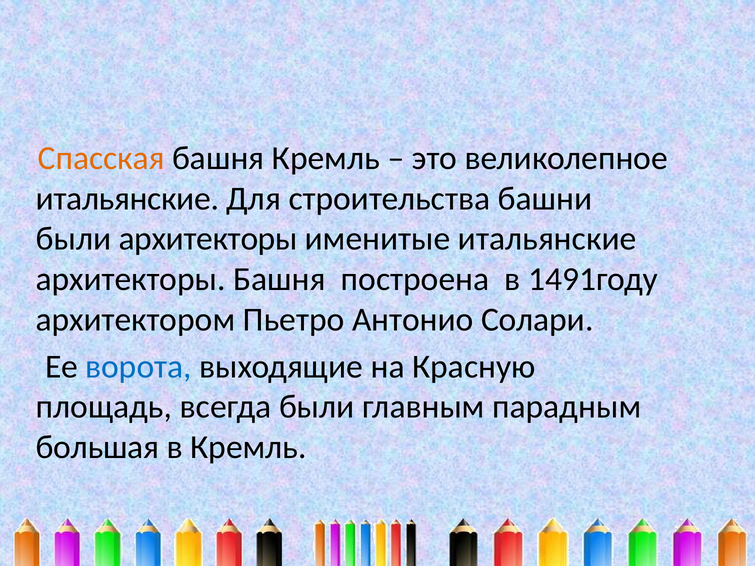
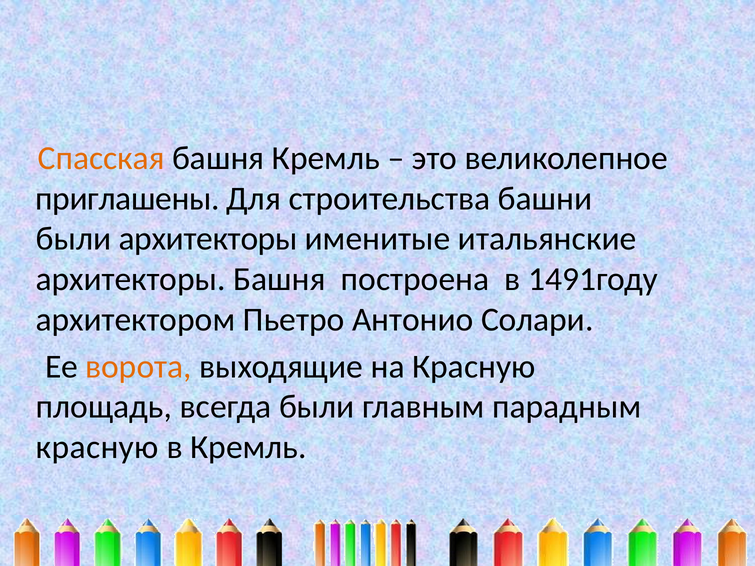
итальянские at (127, 199): итальянские -> приглашены
ворота colour: blue -> orange
большая at (98, 447): большая -> красную
